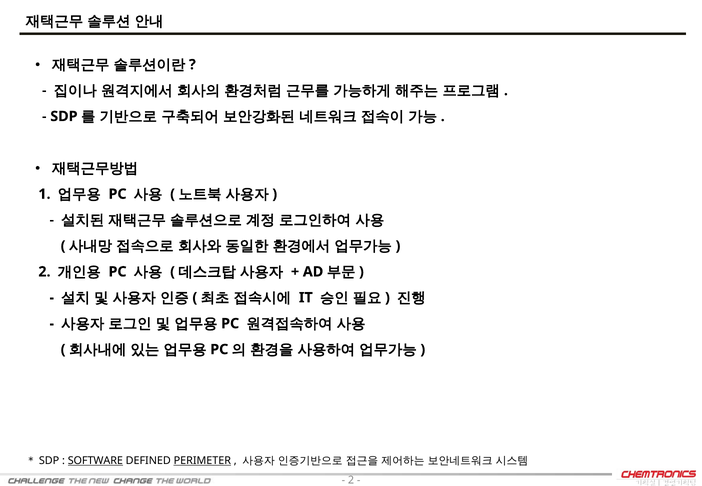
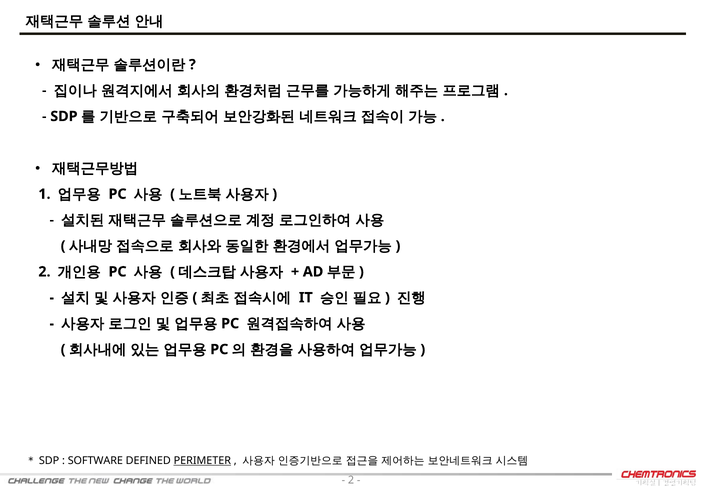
SOFTWARE underline: present -> none
